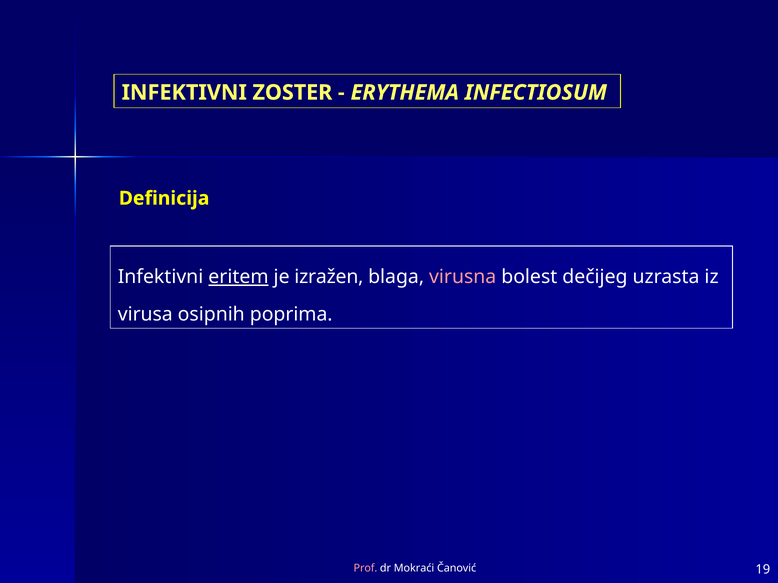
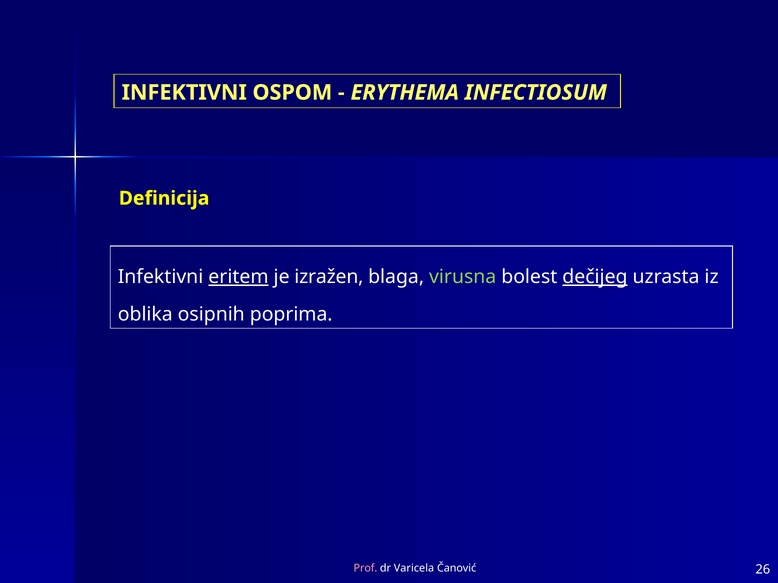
ZOSTER: ZOSTER -> OSPOM
virusna colour: pink -> light green
dečijeg underline: none -> present
virusa: virusa -> oblika
Mokraći: Mokraći -> Varicela
19: 19 -> 26
